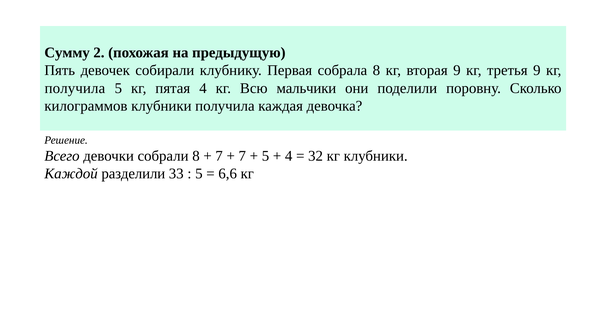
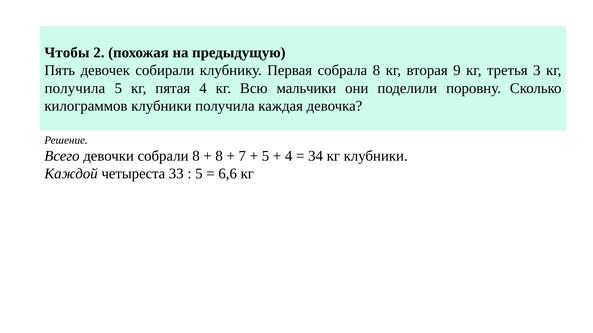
Сумму: Сумму -> Чтобы
третья 9: 9 -> 3
7 at (219, 156): 7 -> 8
32: 32 -> 34
разделили: разделили -> четыреста
